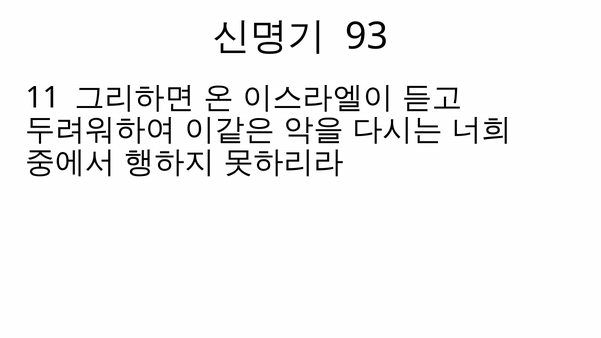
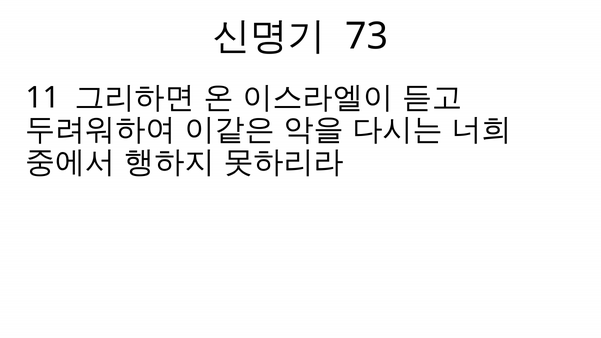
93: 93 -> 73
